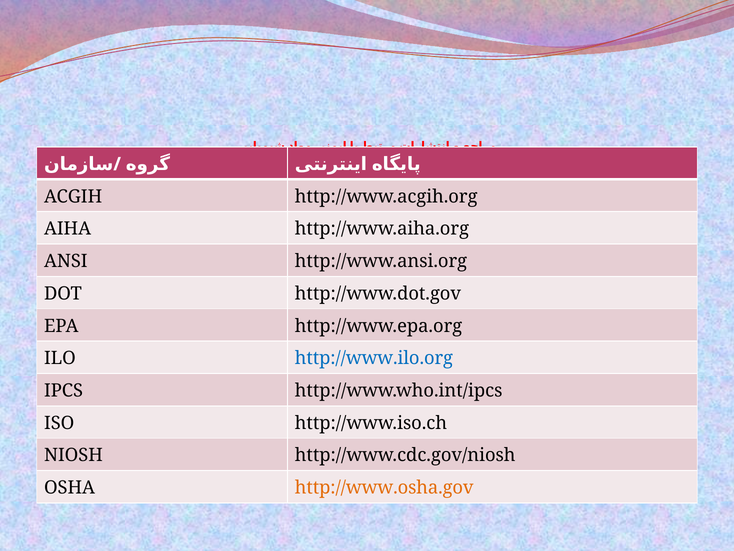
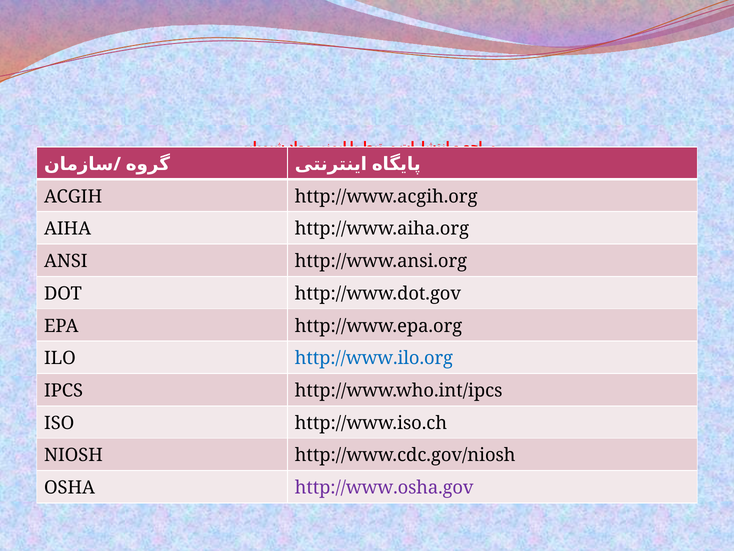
http://www.osha.gov colour: orange -> purple
